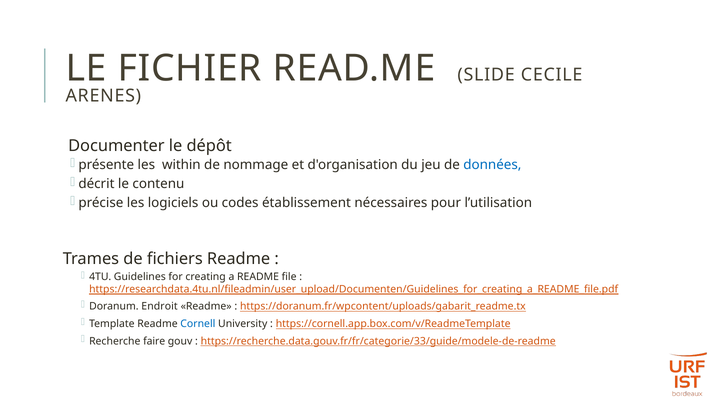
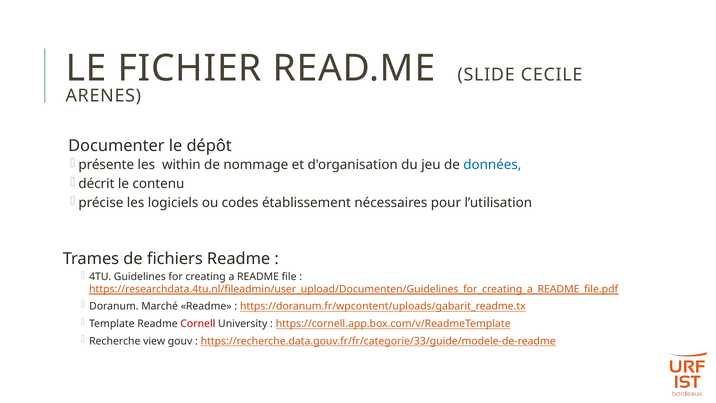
Endroit: Endroit -> Marché
Cornell colour: blue -> red
faire: faire -> view
